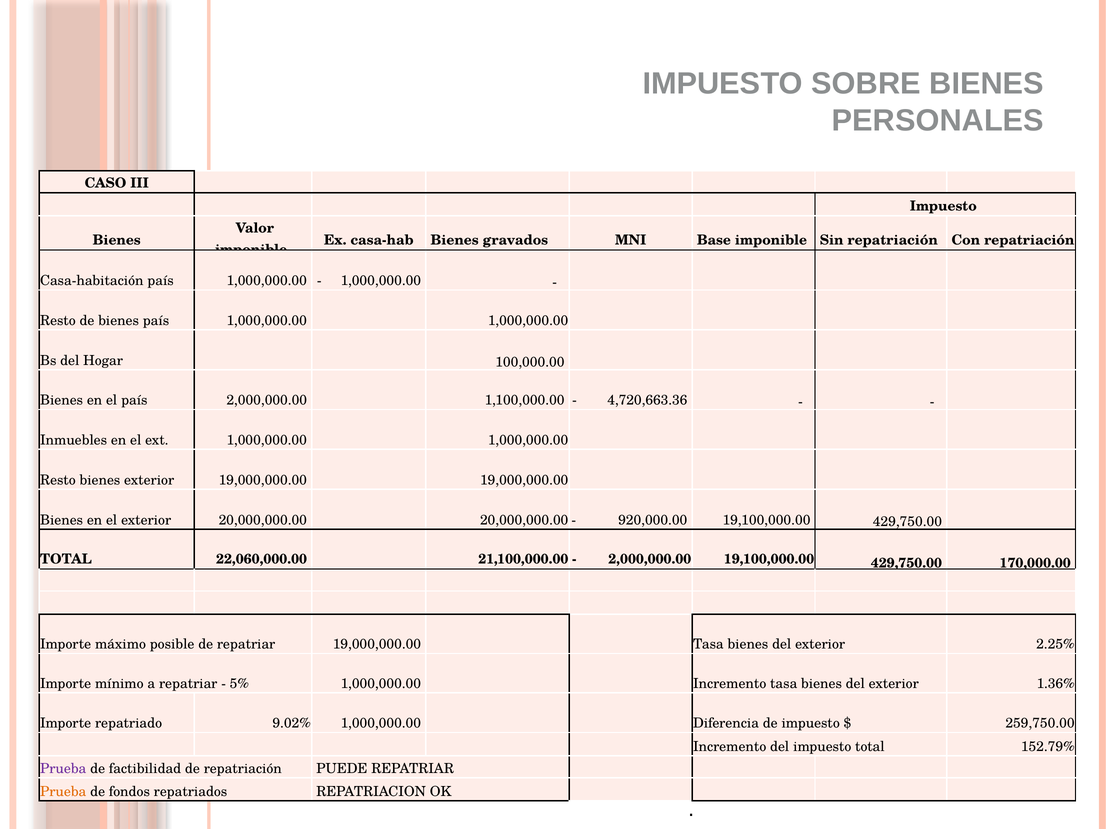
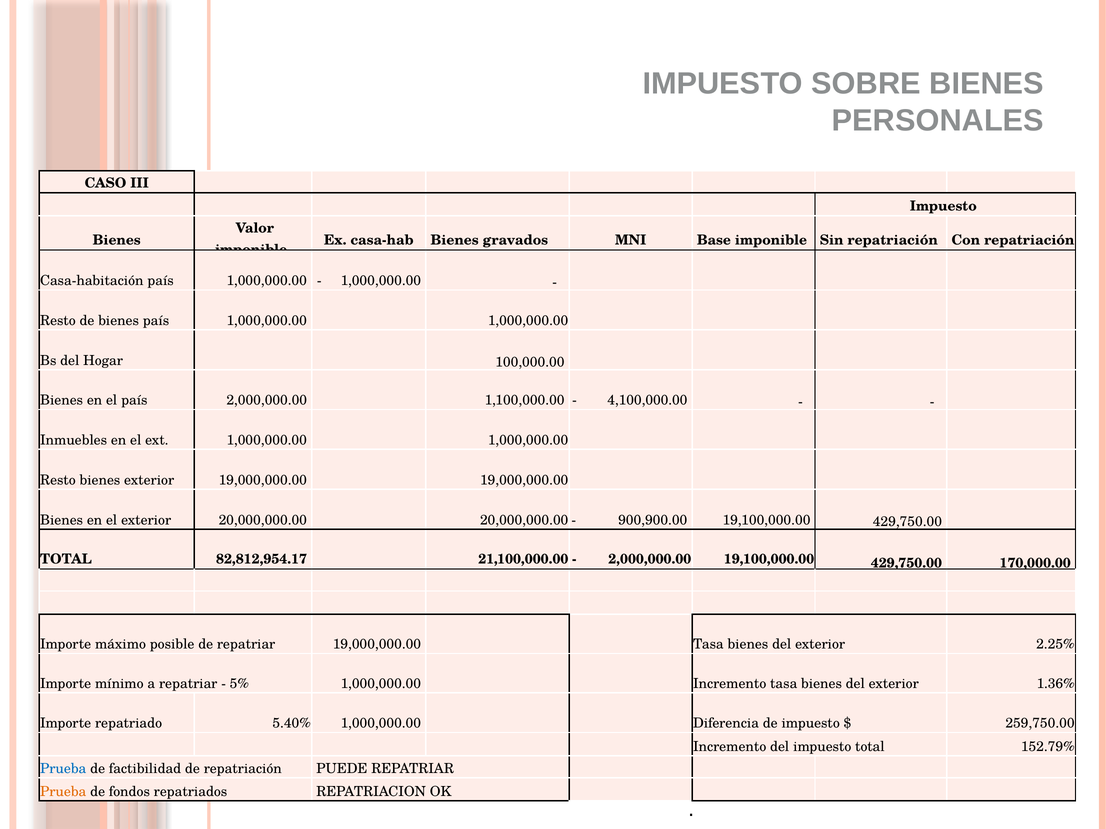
4,720,663.36: 4,720,663.36 -> 4,100,000.00
920,000.00: 920,000.00 -> 900,900.00
22,060,000.00: 22,060,000.00 -> 82,812,954.17
9.02%: 9.02% -> 5.40%
Prueba at (63, 769) colour: purple -> blue
